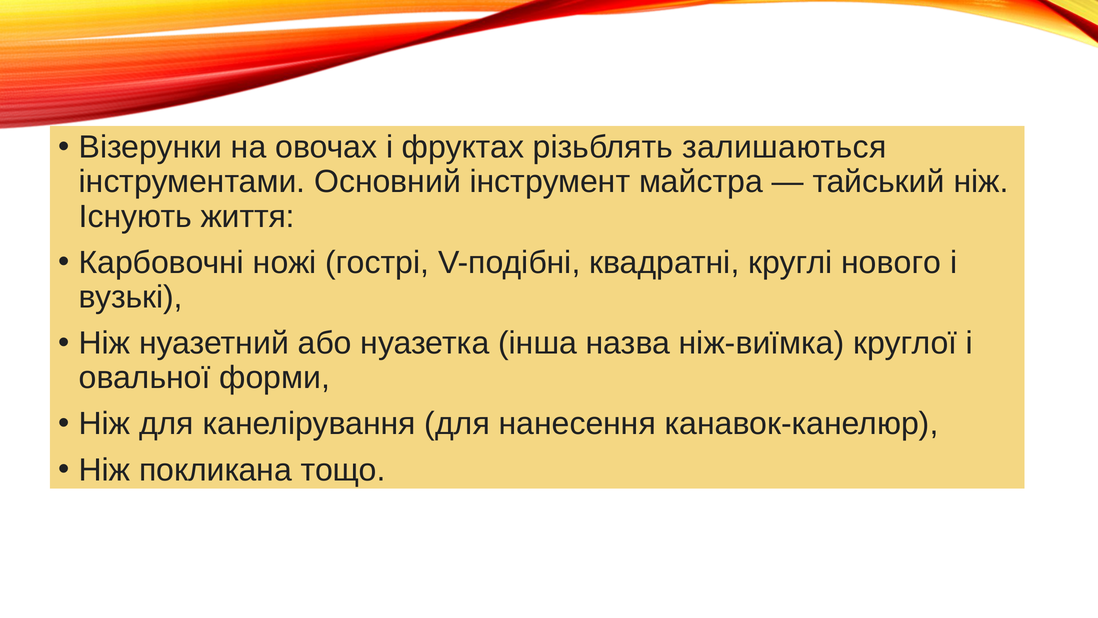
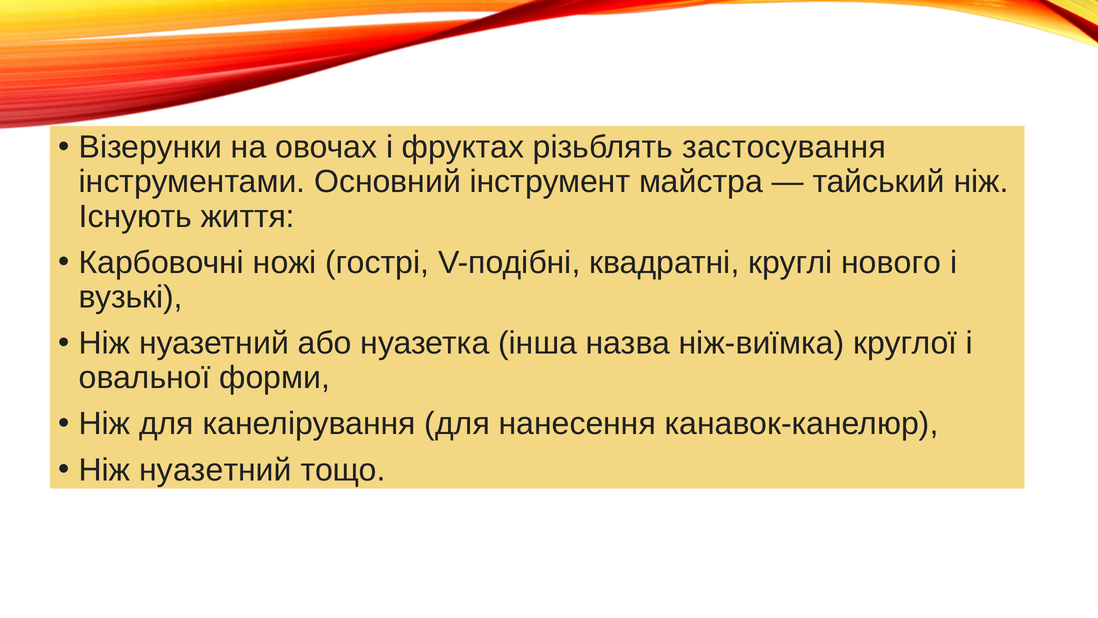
залишаються: залишаються -> застосування
покликана at (216, 470): покликана -> нуазетний
